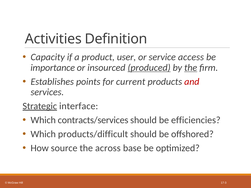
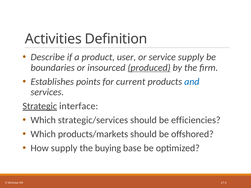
Capacity: Capacity -> Describe
service access: access -> supply
importance: importance -> boundaries
the at (191, 68) underline: present -> none
and colour: red -> blue
contracts/services: contracts/services -> strategic/services
products/difficult: products/difficult -> products/markets
How source: source -> supply
across: across -> buying
